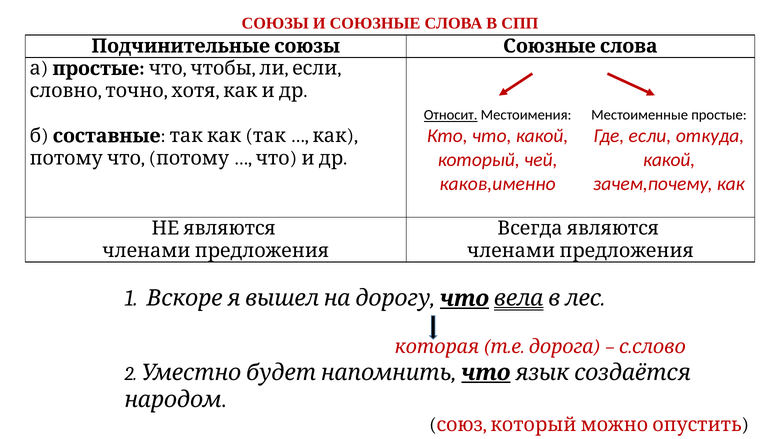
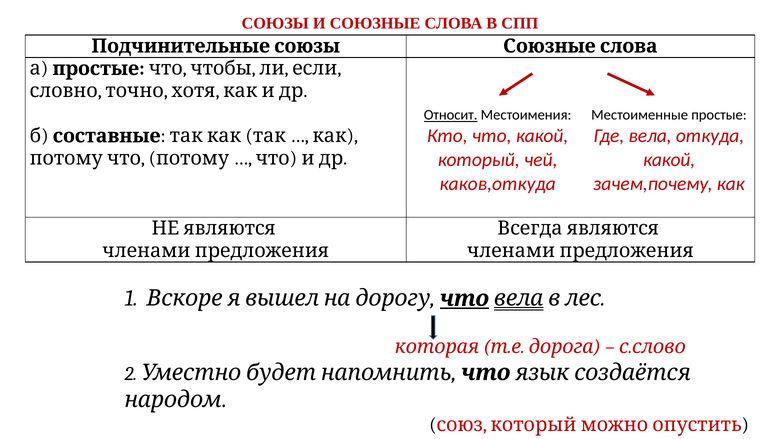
Где если: если -> вела
каков,именно: каков,именно -> каков,откуда
что at (486, 372) underline: present -> none
